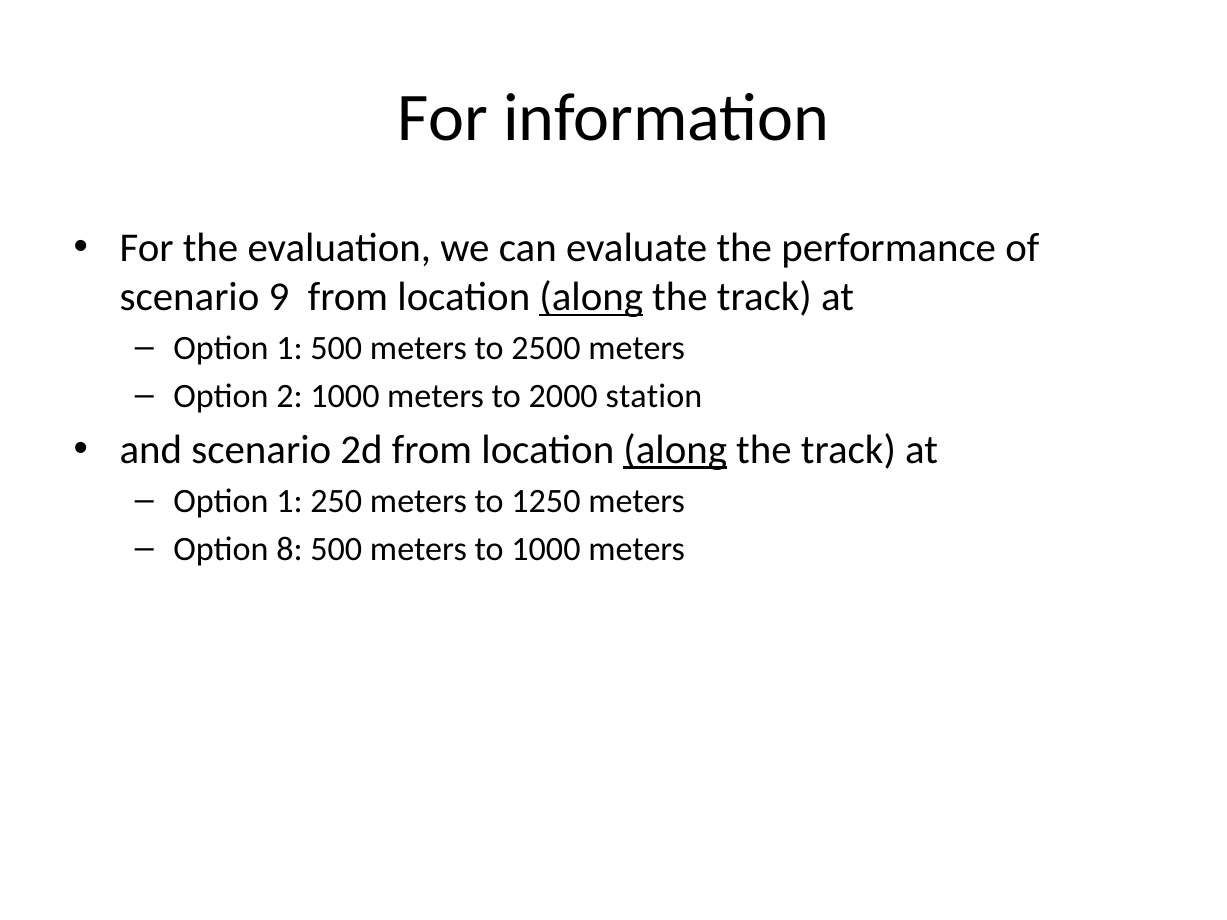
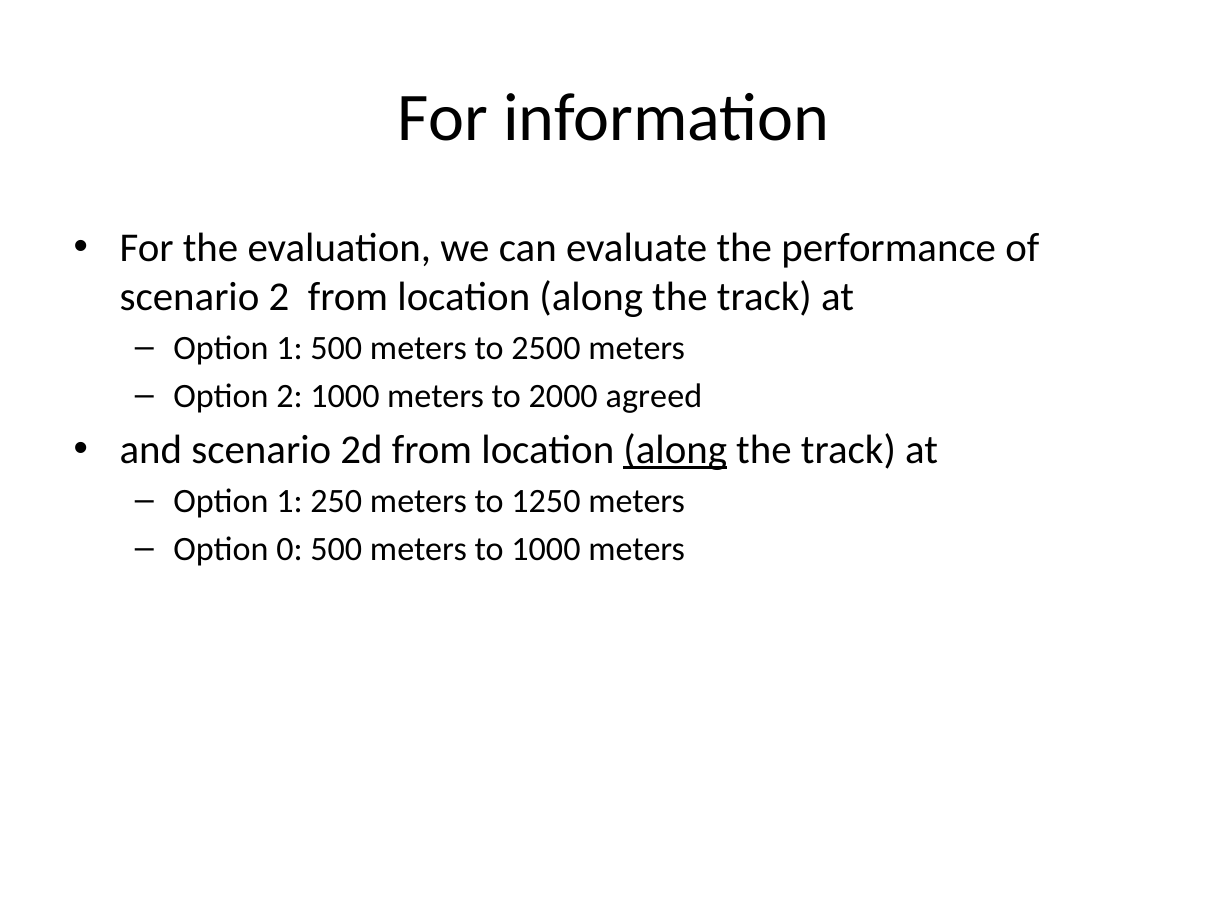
scenario 9: 9 -> 2
along at (591, 297) underline: present -> none
station: station -> agreed
8: 8 -> 0
